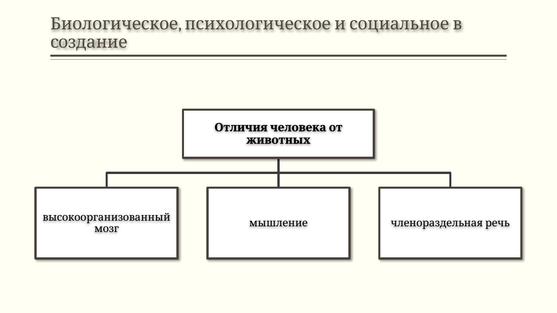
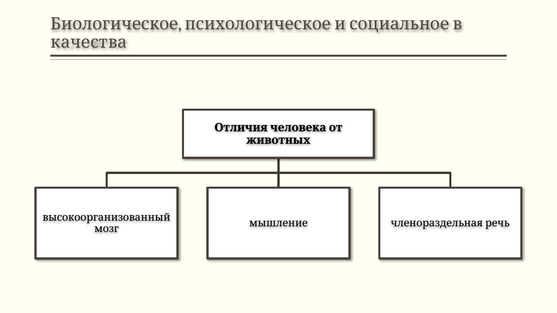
создание: создание -> качества
